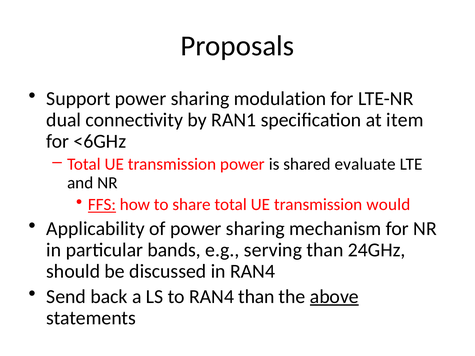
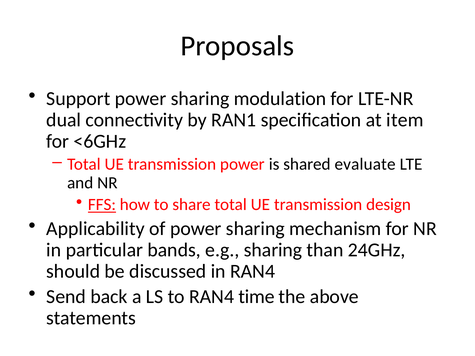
would: would -> design
e.g serving: serving -> sharing
RAN4 than: than -> time
above underline: present -> none
